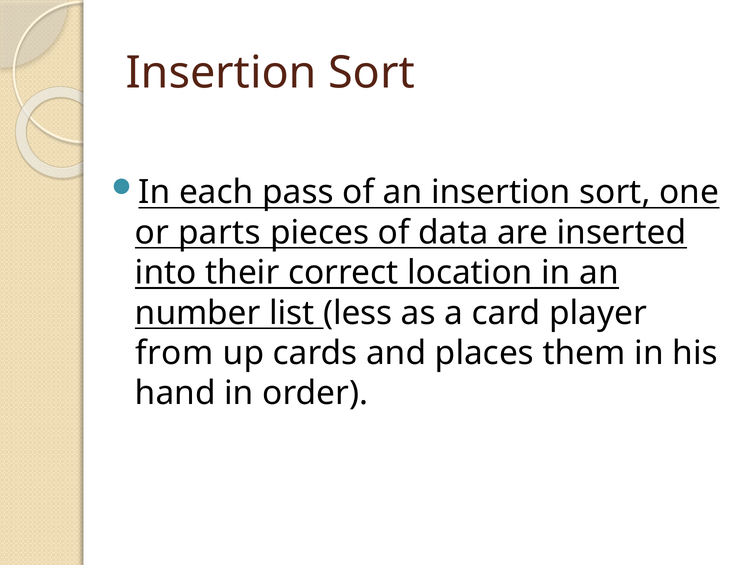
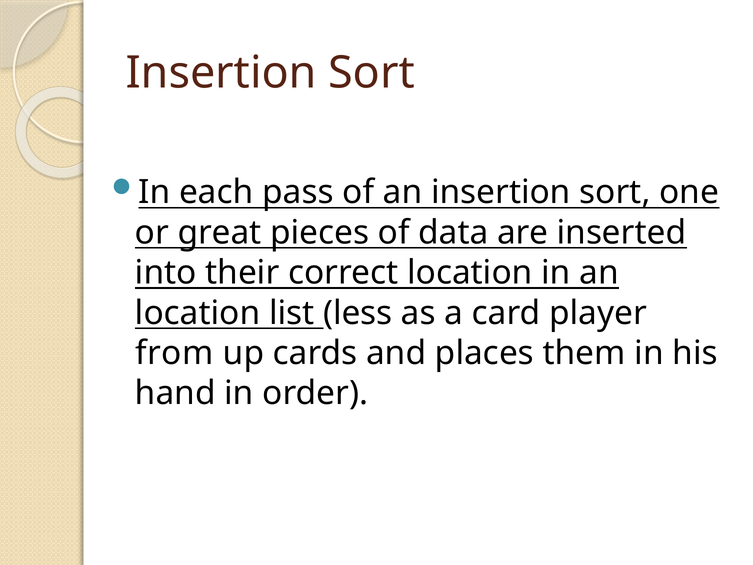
parts: parts -> great
number at (198, 313): number -> location
